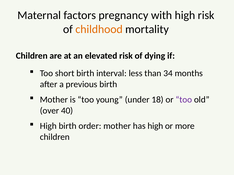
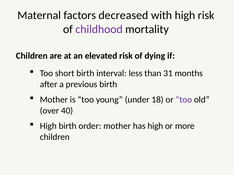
pregnancy: pregnancy -> decreased
childhood colour: orange -> purple
34: 34 -> 31
